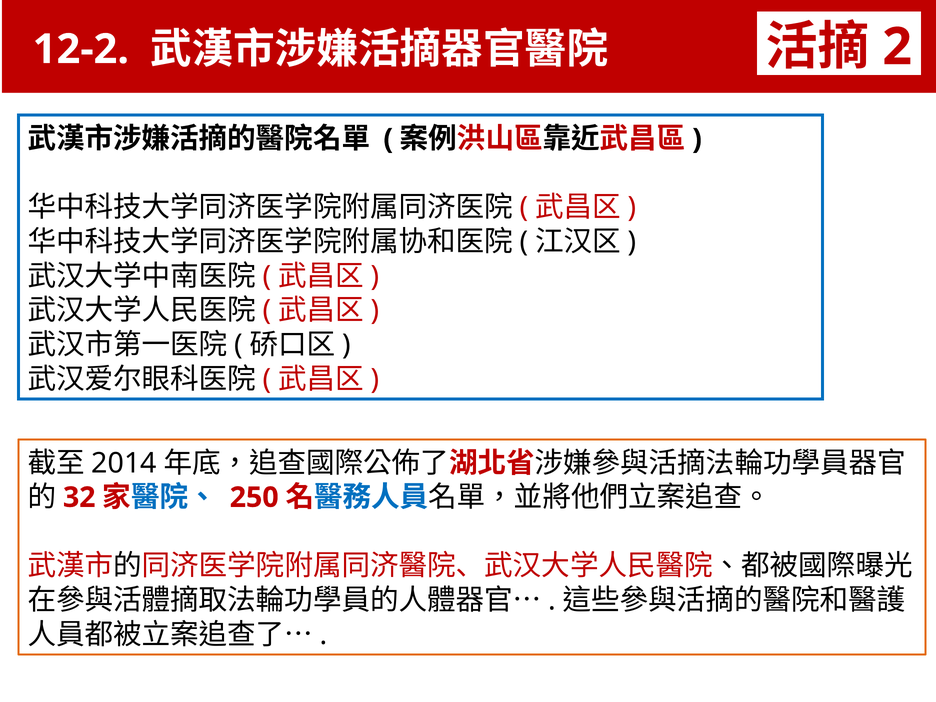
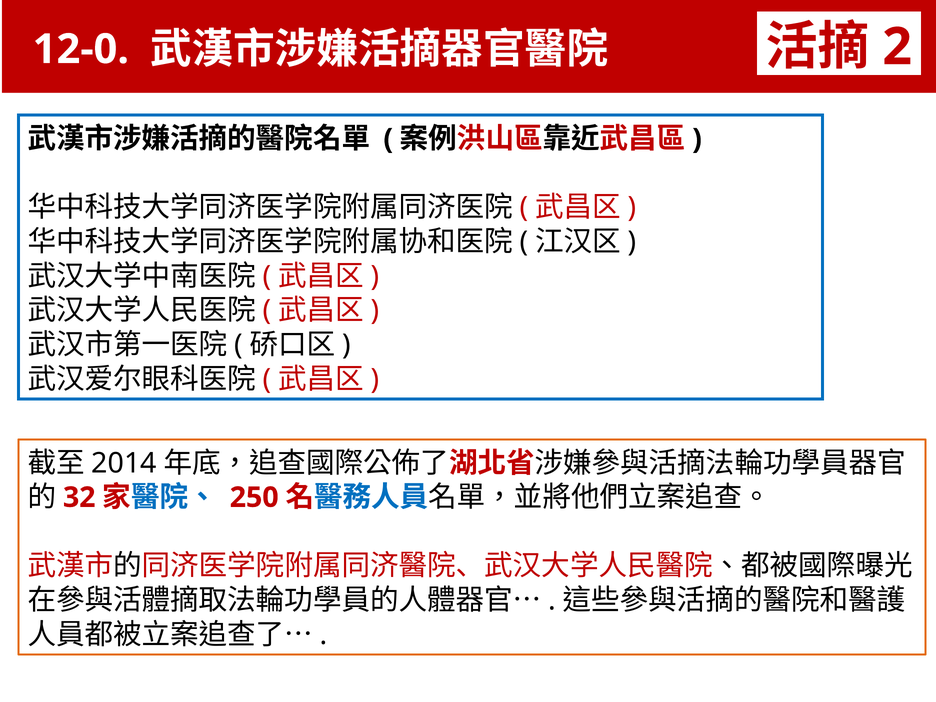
12-2: 12-2 -> 12-0
